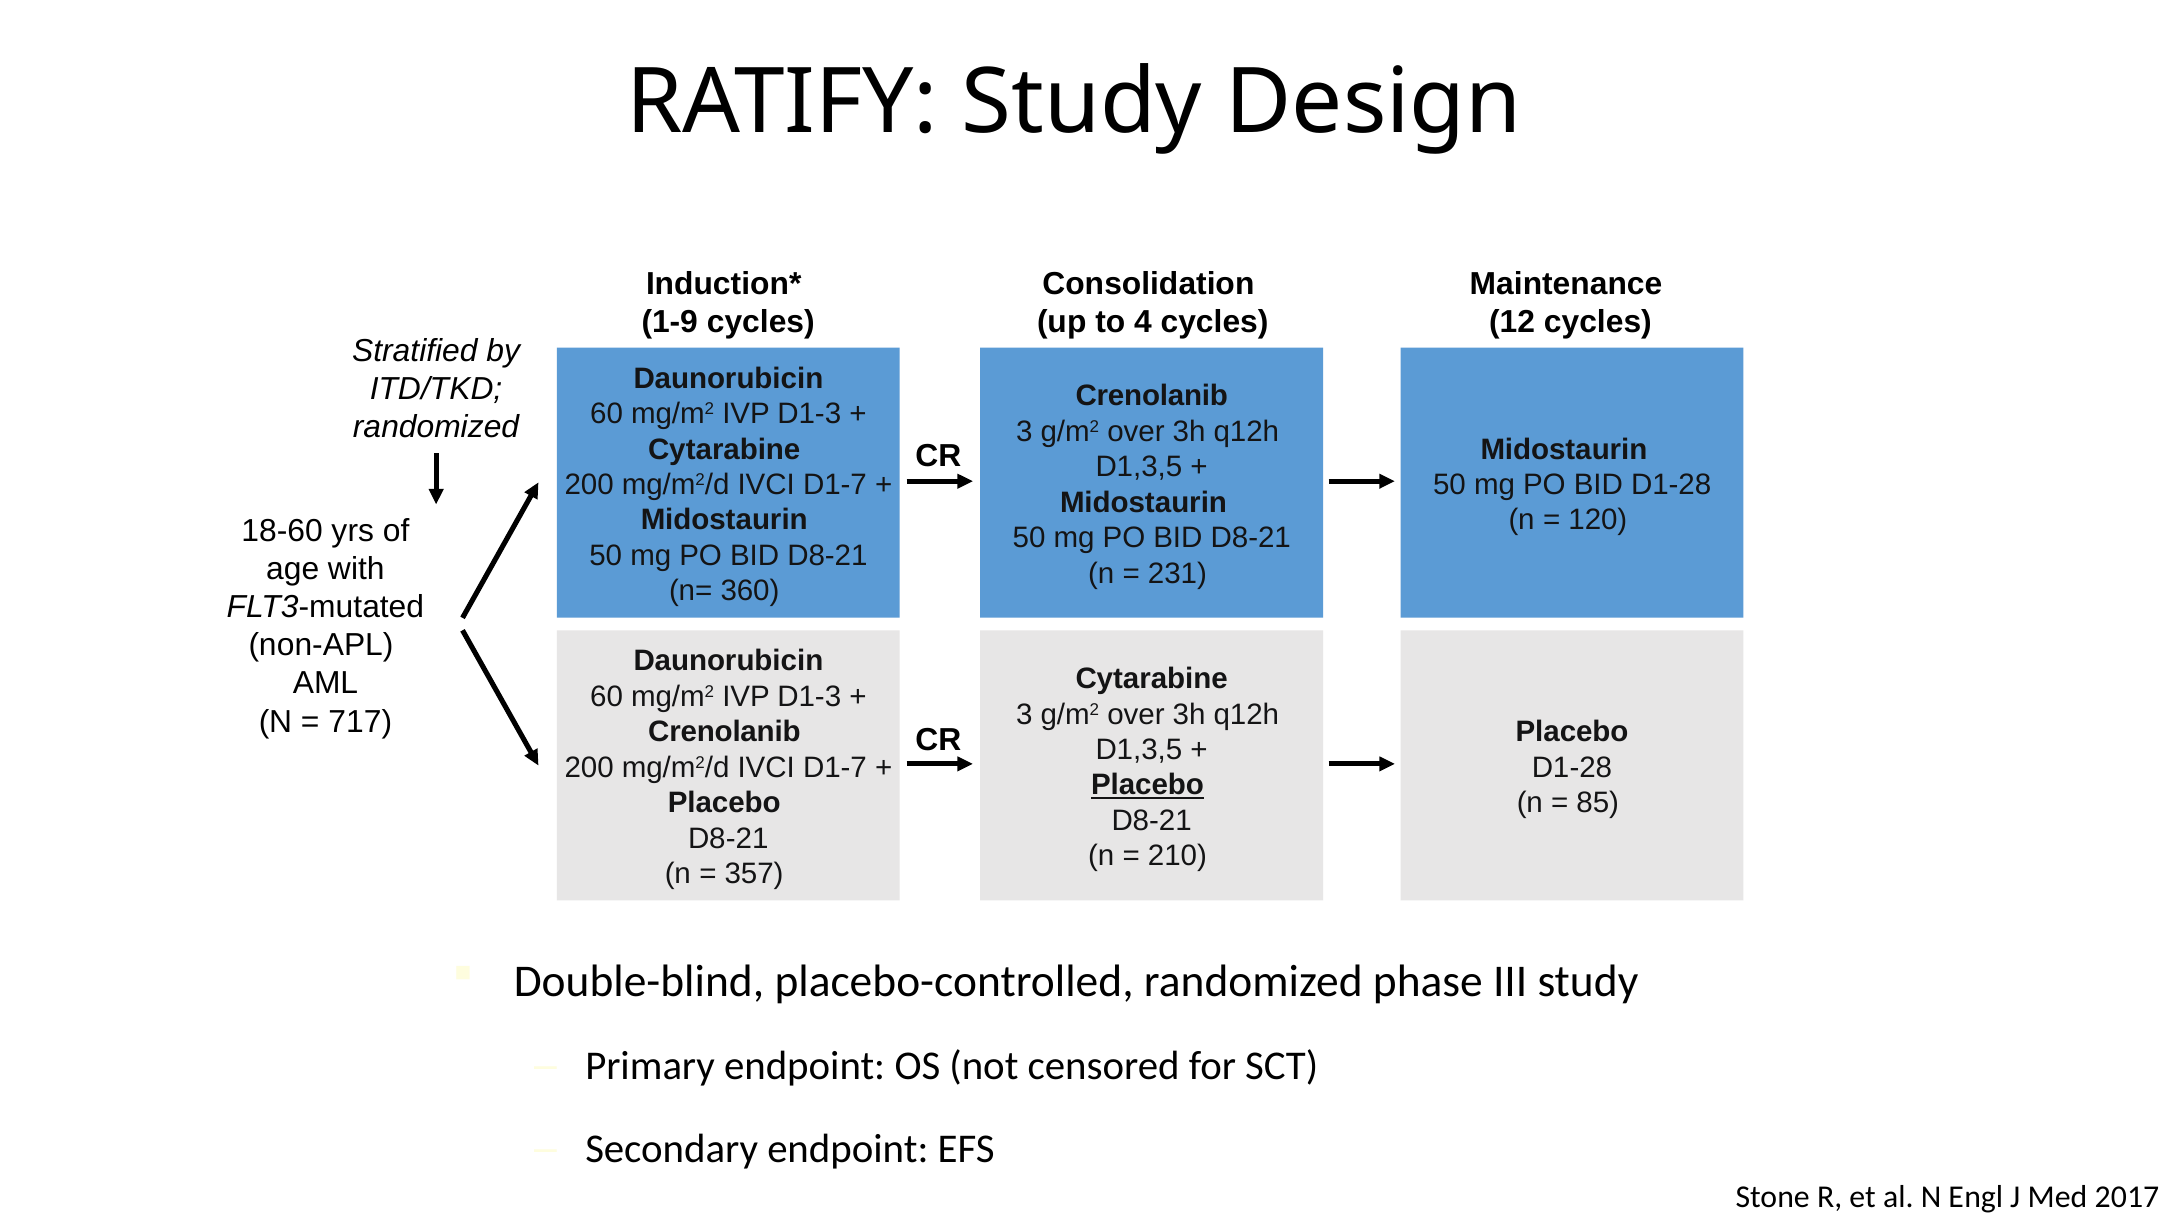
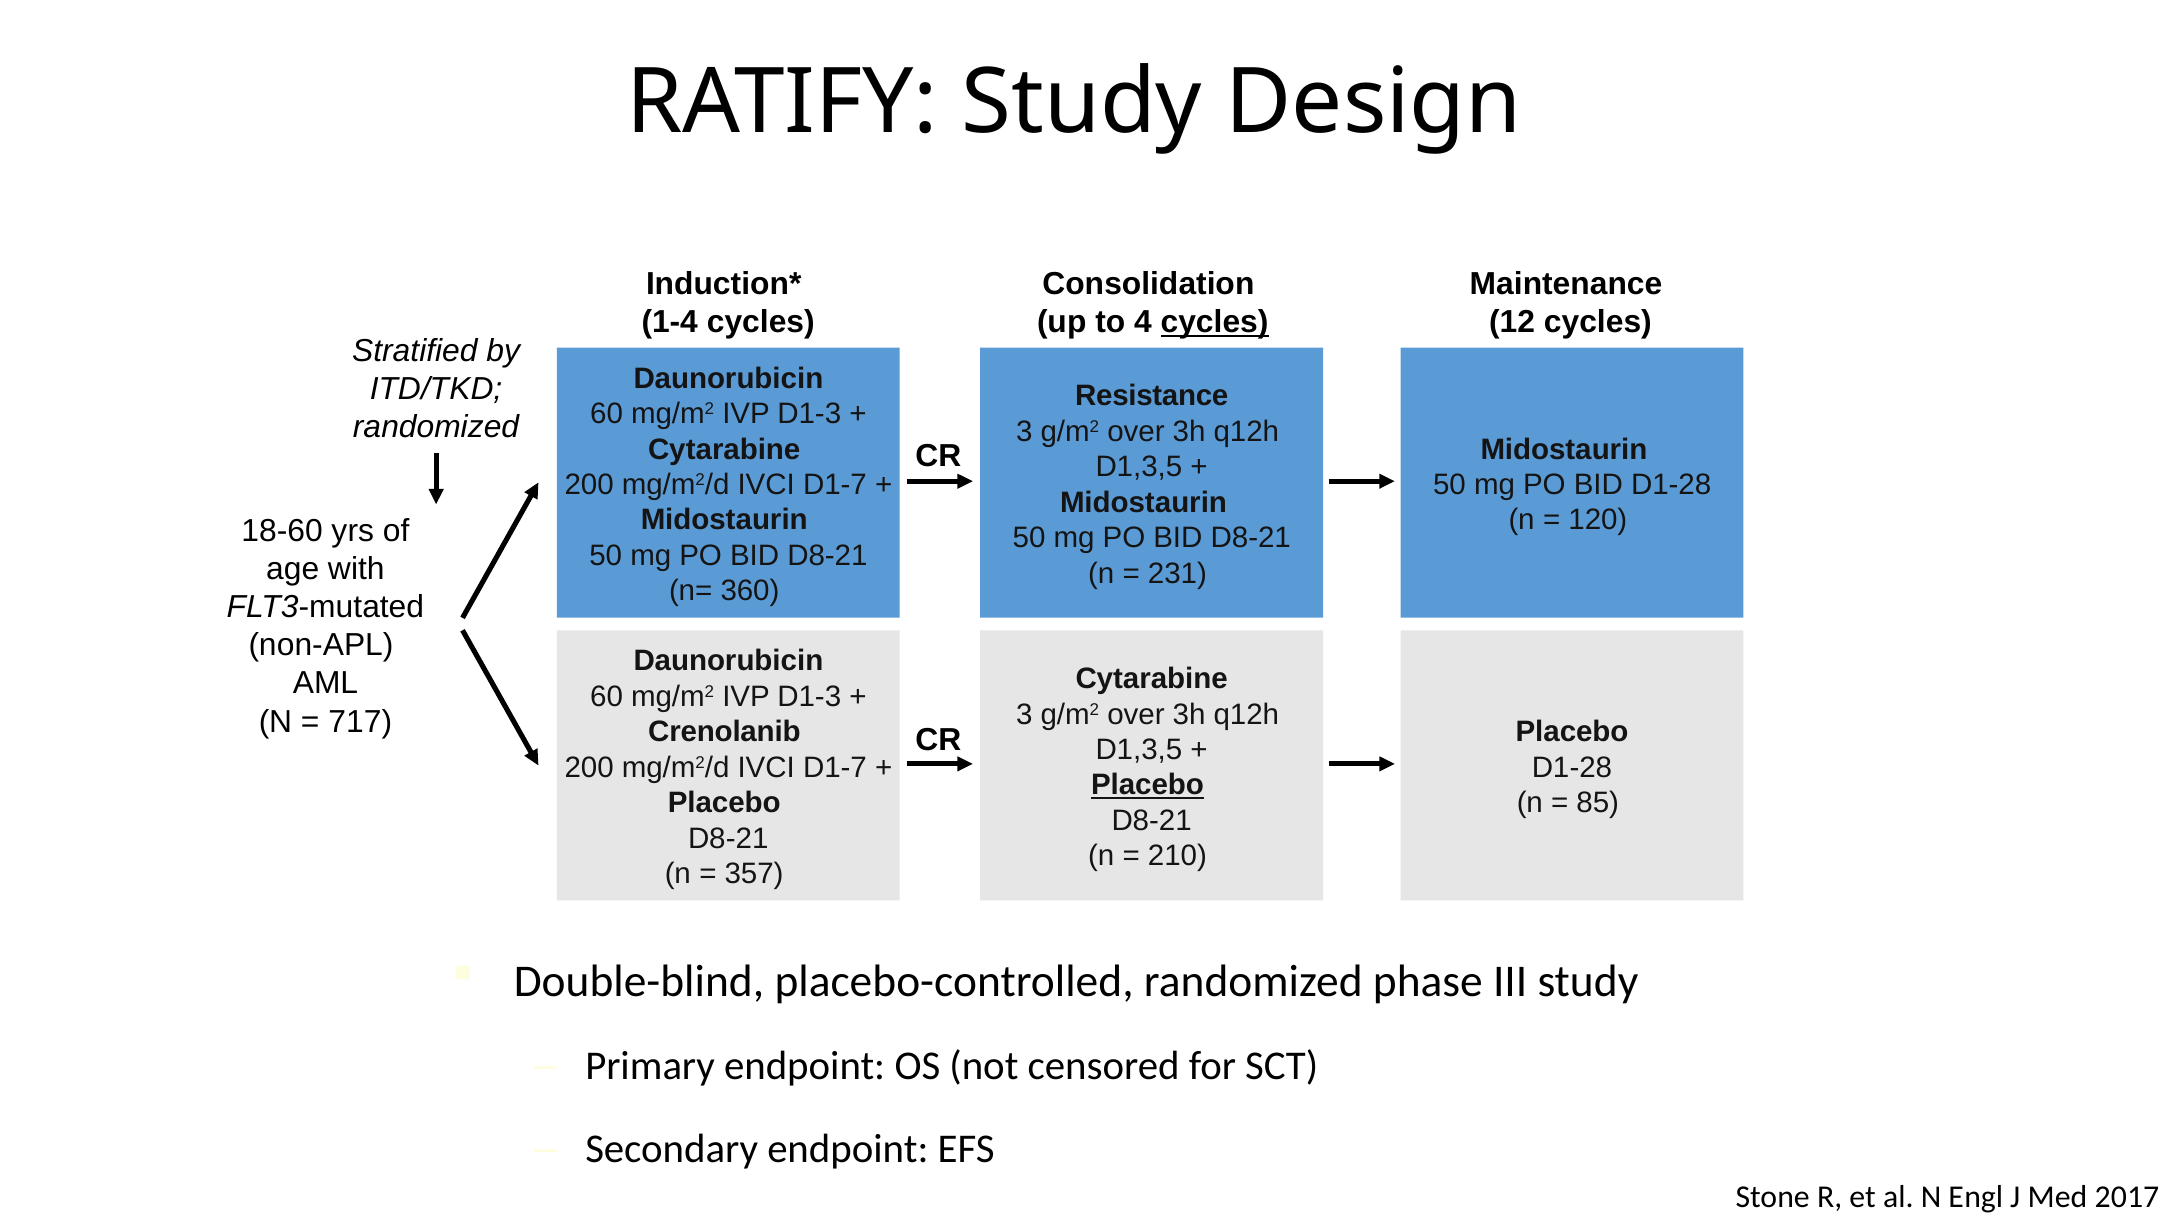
1-9: 1-9 -> 1-4
cycles at (1215, 322) underline: none -> present
Crenolanib at (1152, 396): Crenolanib -> Resistance
